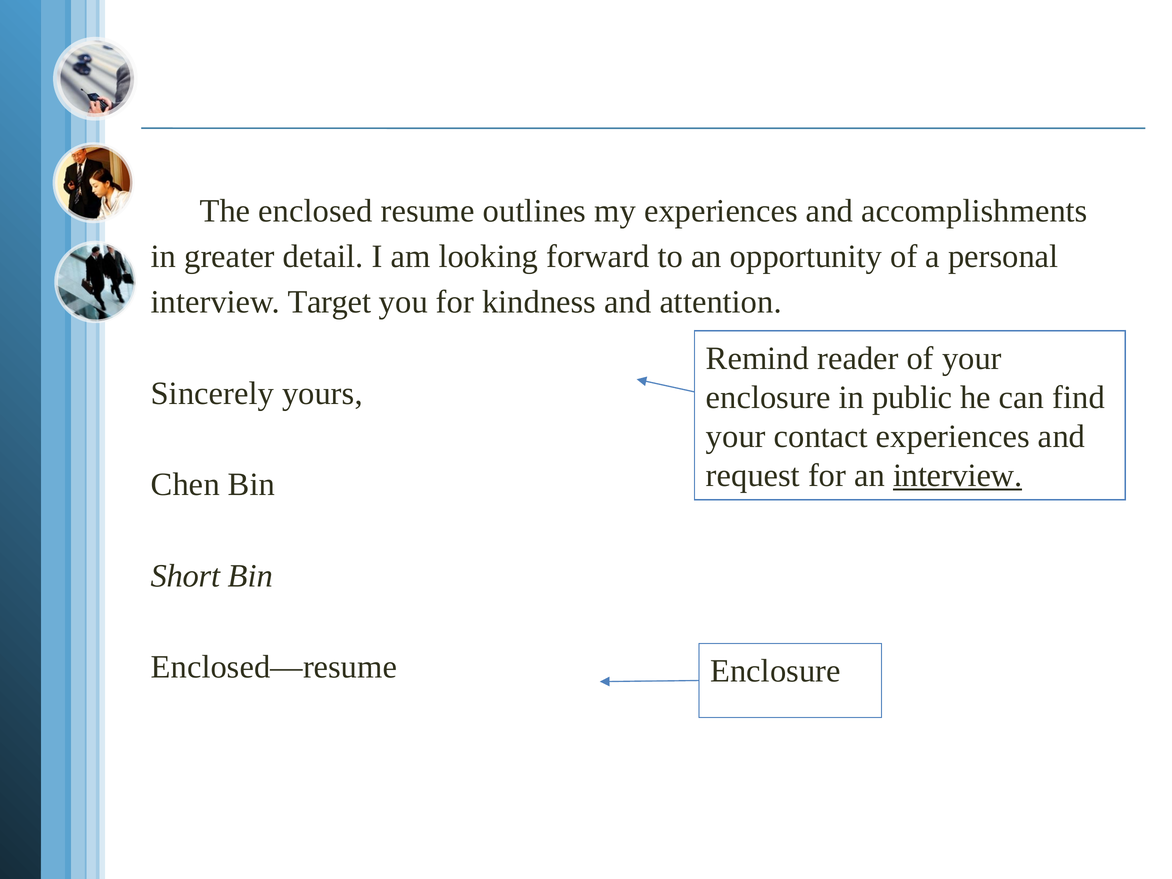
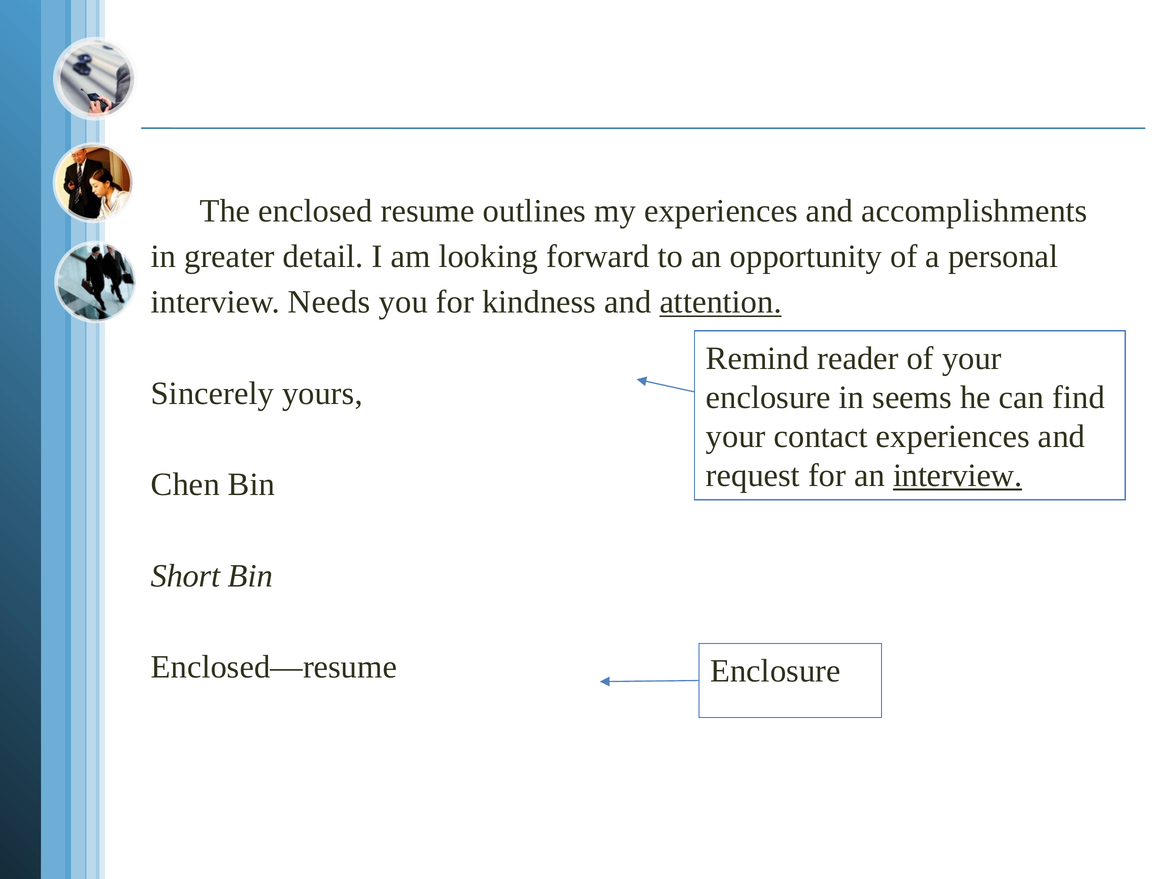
Target: Target -> Needs
attention underline: none -> present
public: public -> seems
